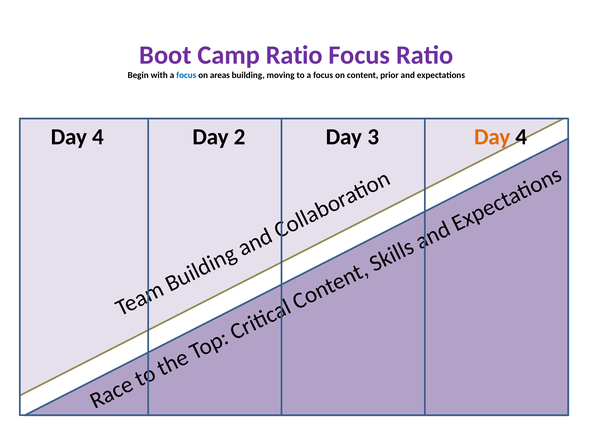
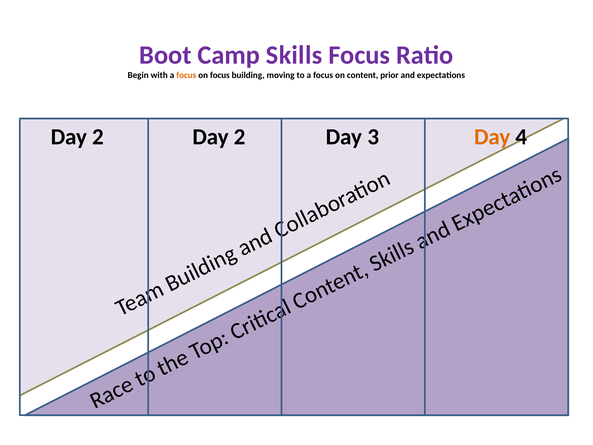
Camp Ratio: Ratio -> Skills
focus at (186, 75) colour: blue -> orange
on areas: areas -> focus
4 at (98, 137): 4 -> 2
